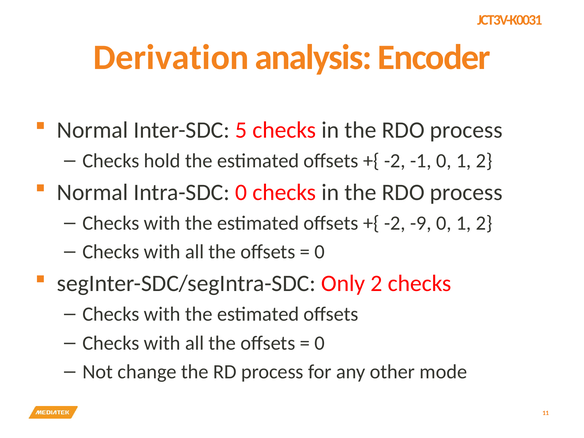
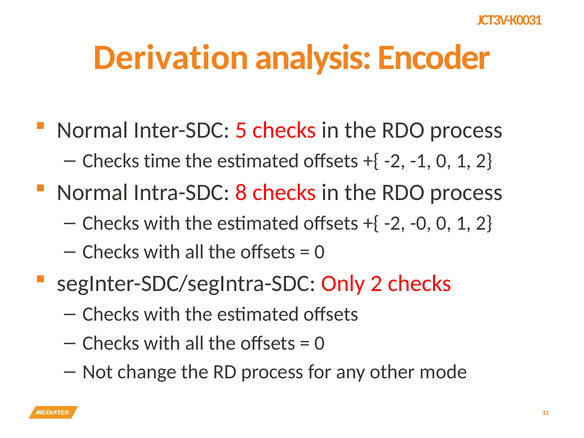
hold: hold -> time
Intra-SDC 0: 0 -> 8
-9: -9 -> -0
